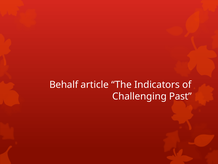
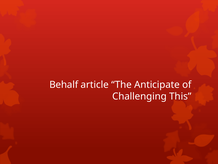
Indicators: Indicators -> Anticipate
Past: Past -> This
